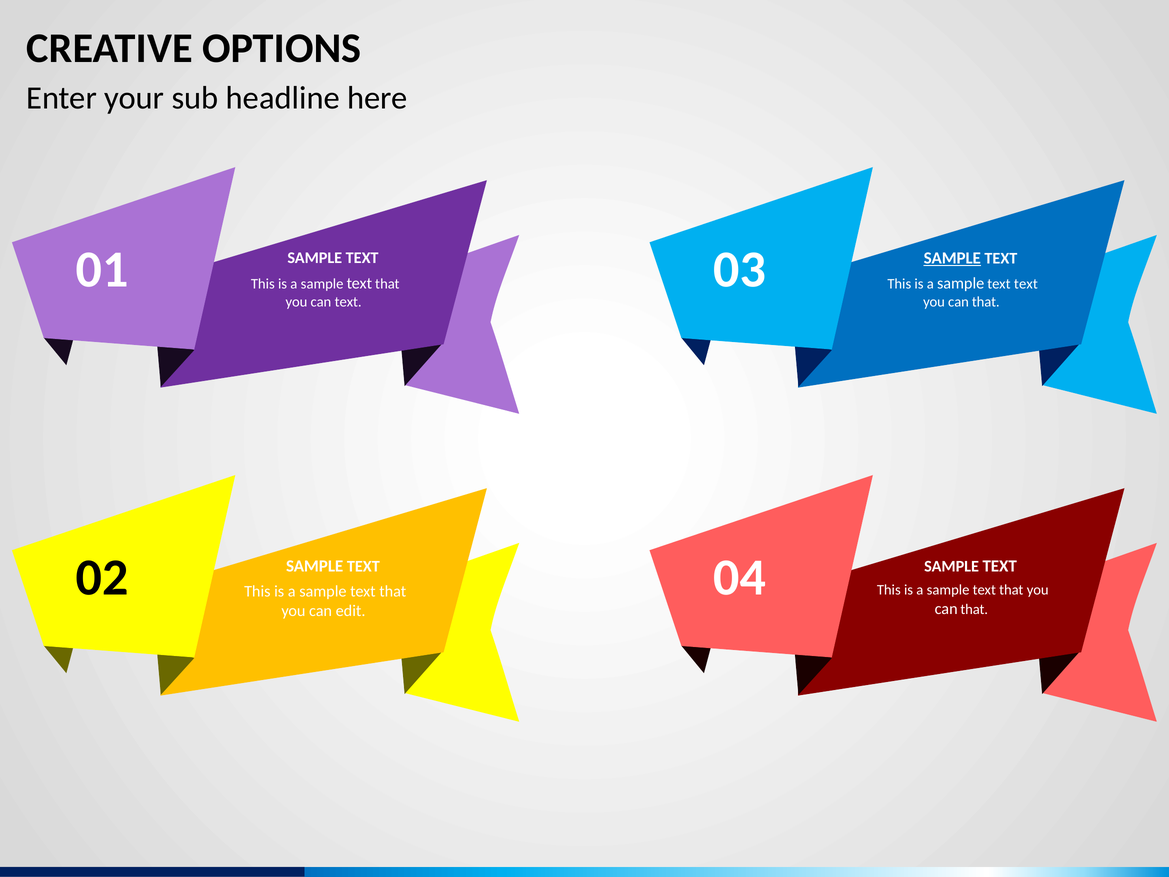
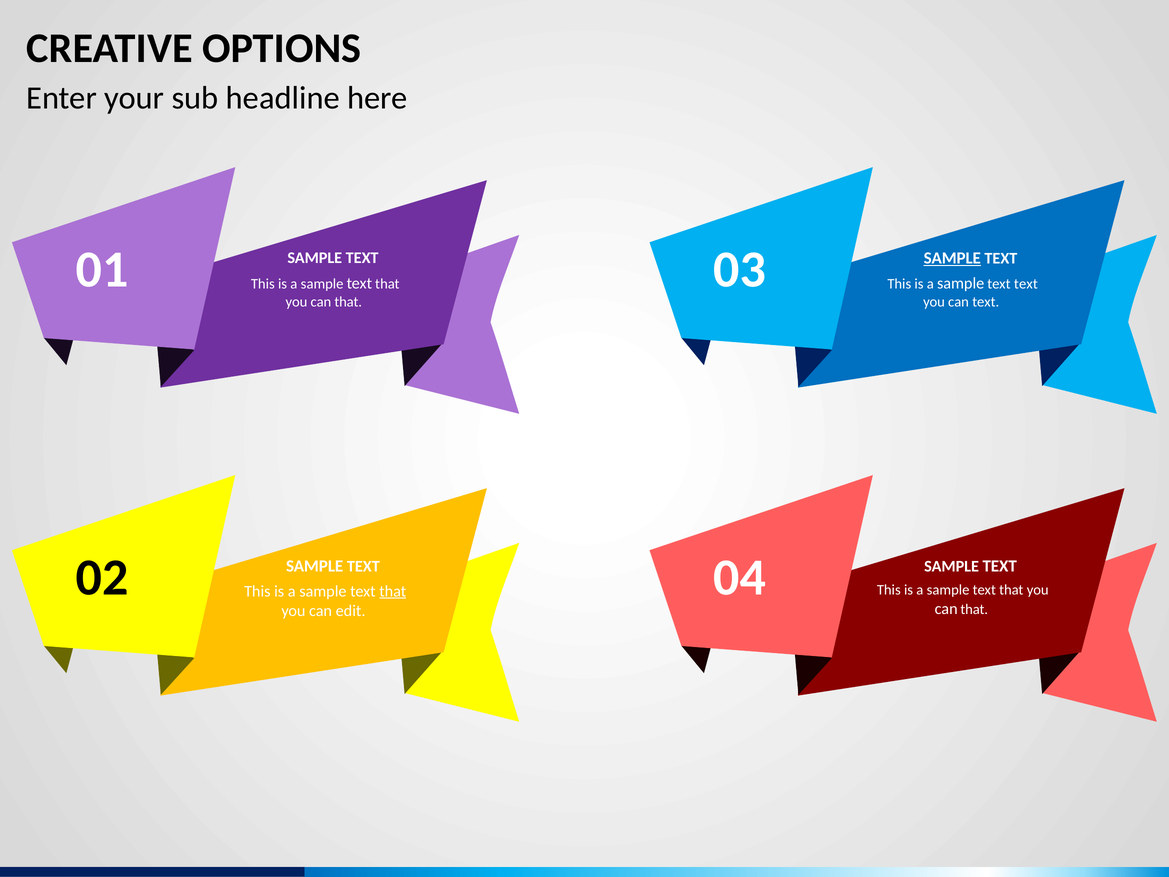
text at (348, 302): text -> that
that at (986, 302): that -> text
that at (393, 591) underline: none -> present
